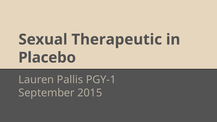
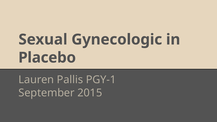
Therapeutic: Therapeutic -> Gynecologic
